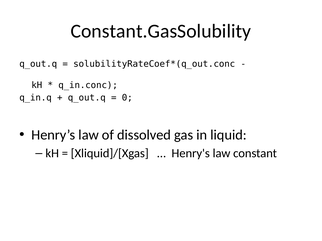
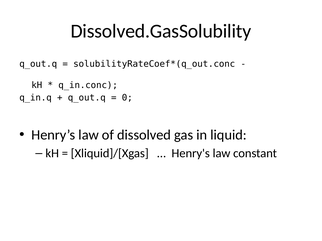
Constant.GasSolubility: Constant.GasSolubility -> Dissolved.GasSolubility
